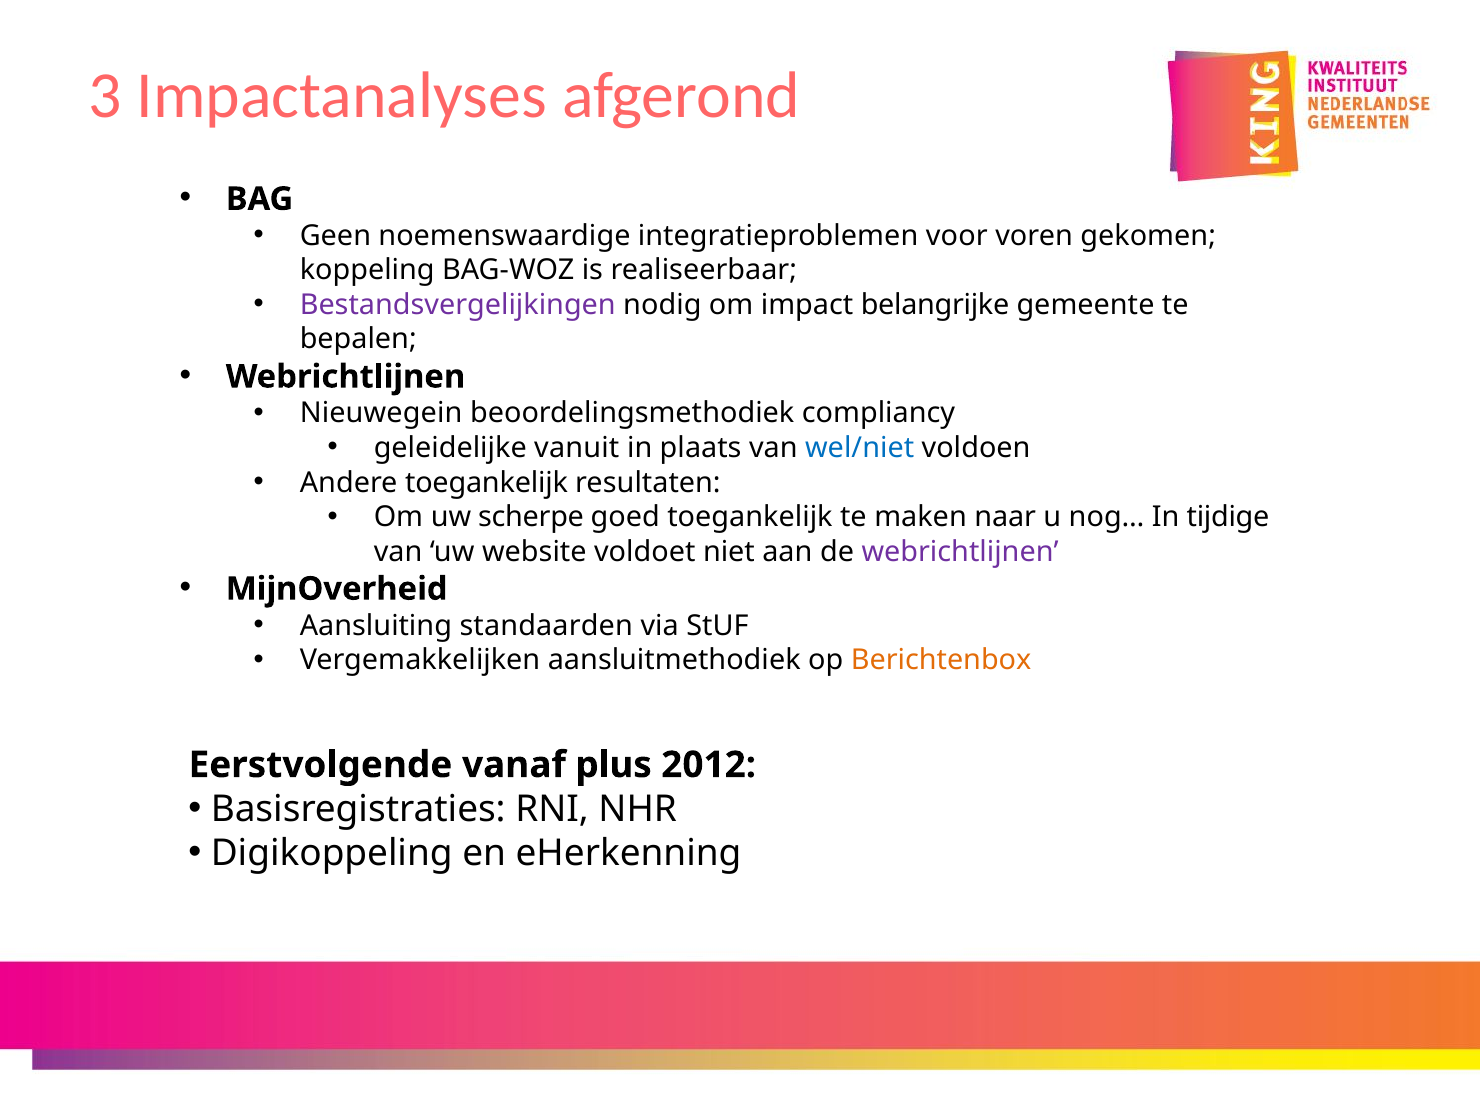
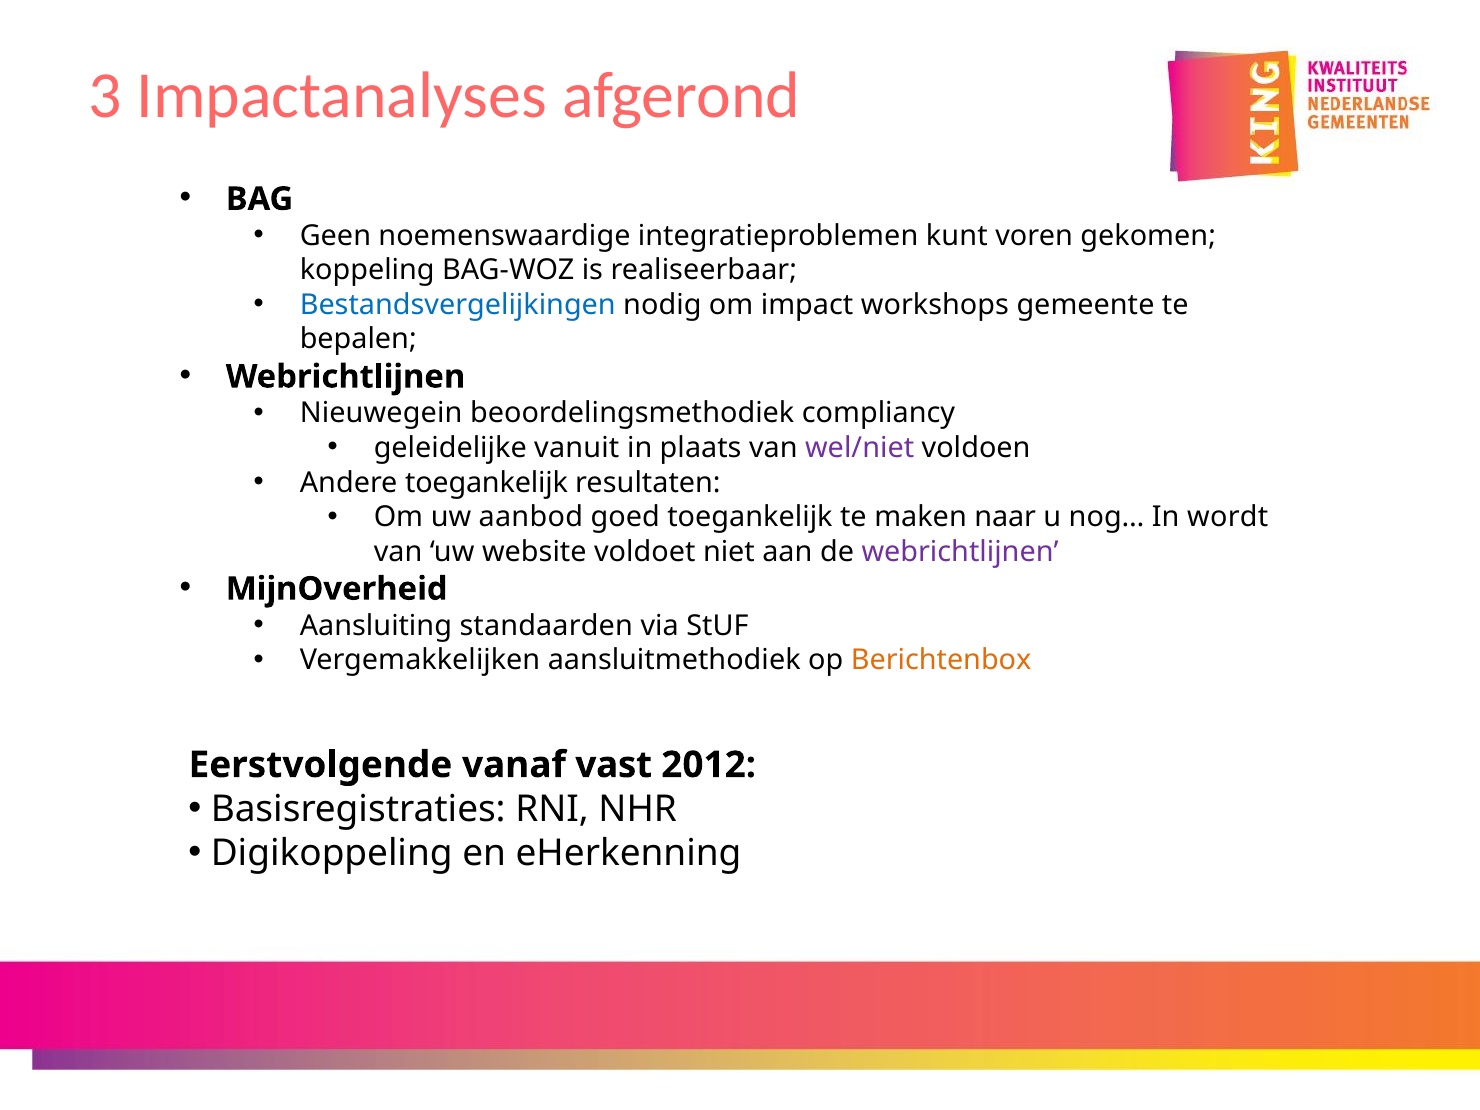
voor: voor -> kunt
Bestandsvergelijkingen colour: purple -> blue
belangrijke: belangrijke -> workshops
wel/niet colour: blue -> purple
scherpe: scherpe -> aanbod
tijdige: tijdige -> wordt
plus: plus -> vast
